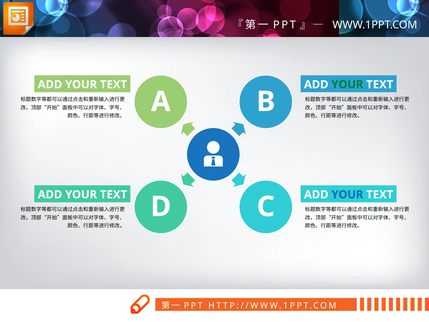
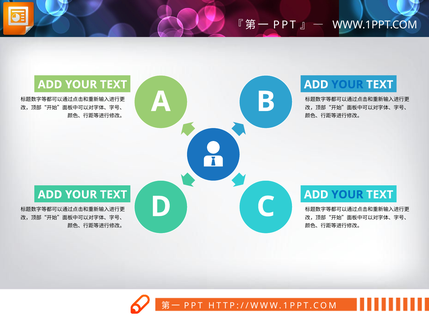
YOUR at (347, 84) colour: green -> blue
